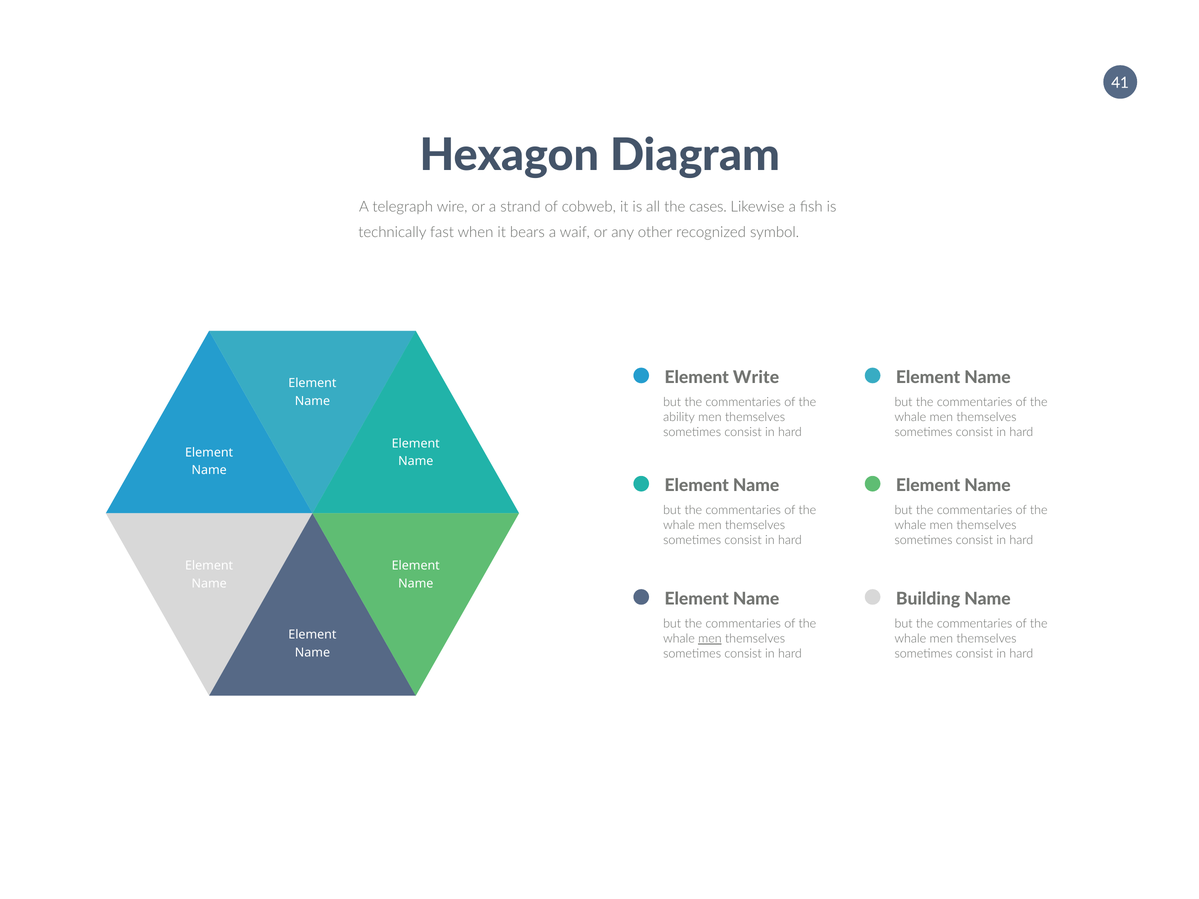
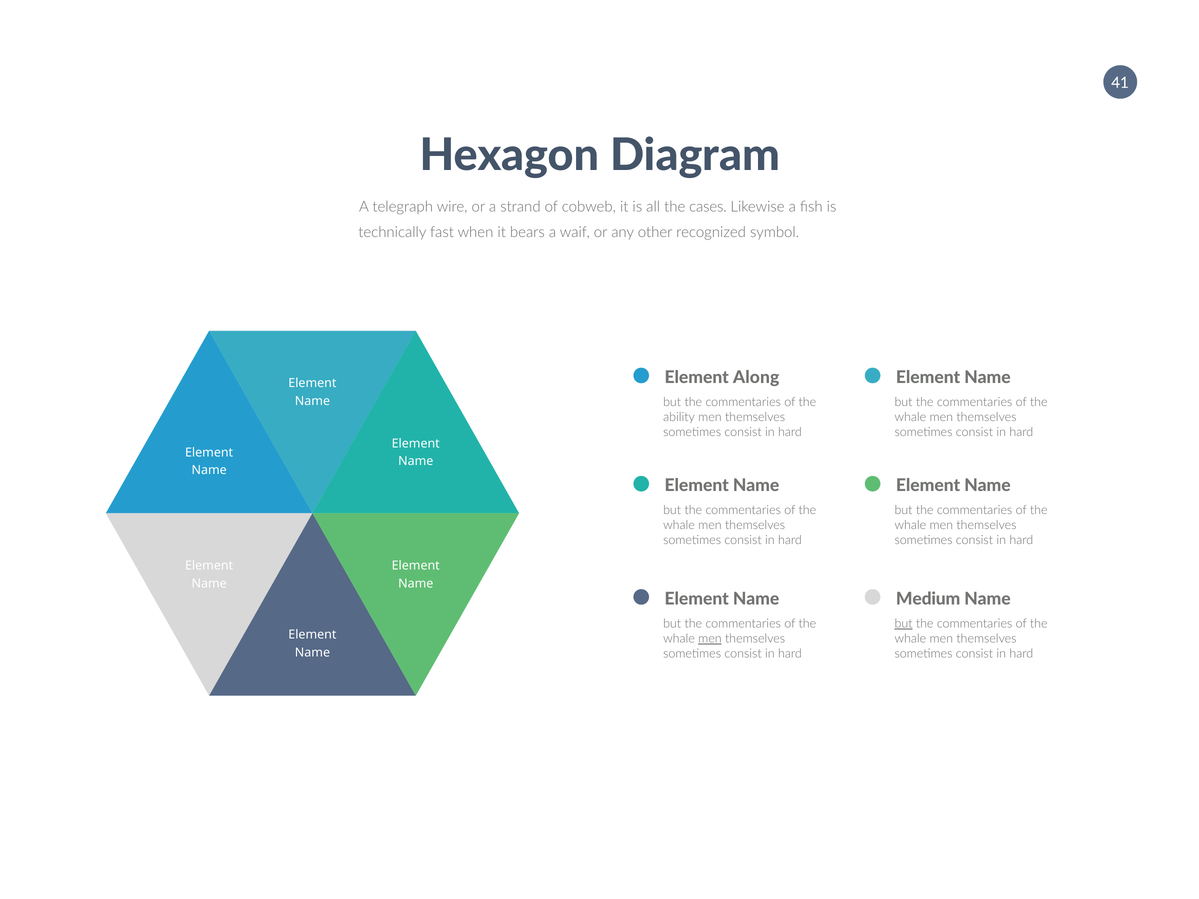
Write: Write -> Along
Building: Building -> Medium
but at (904, 624) underline: none -> present
